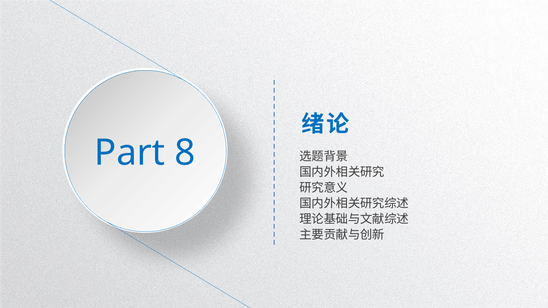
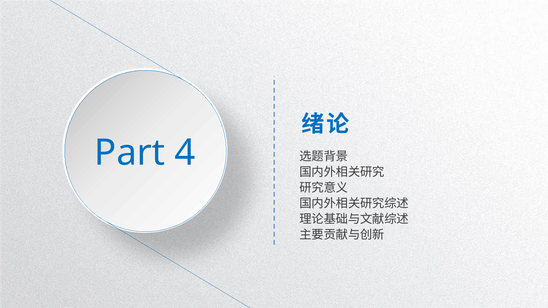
8: 8 -> 4
